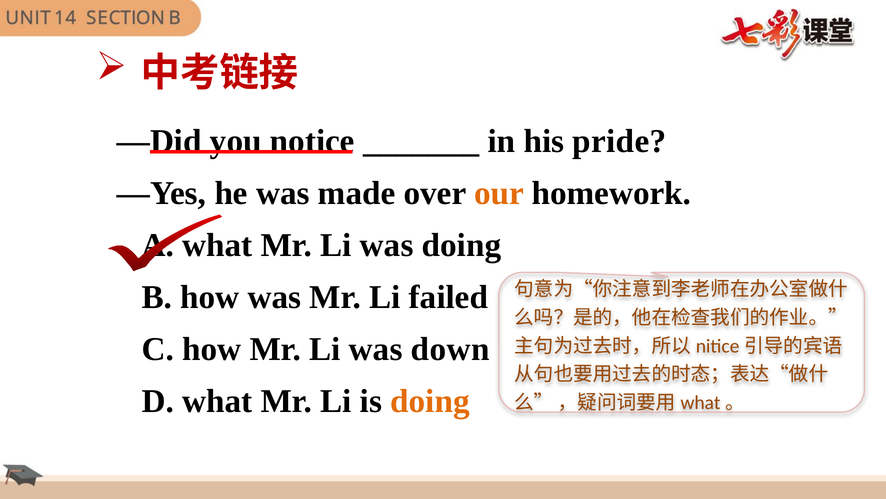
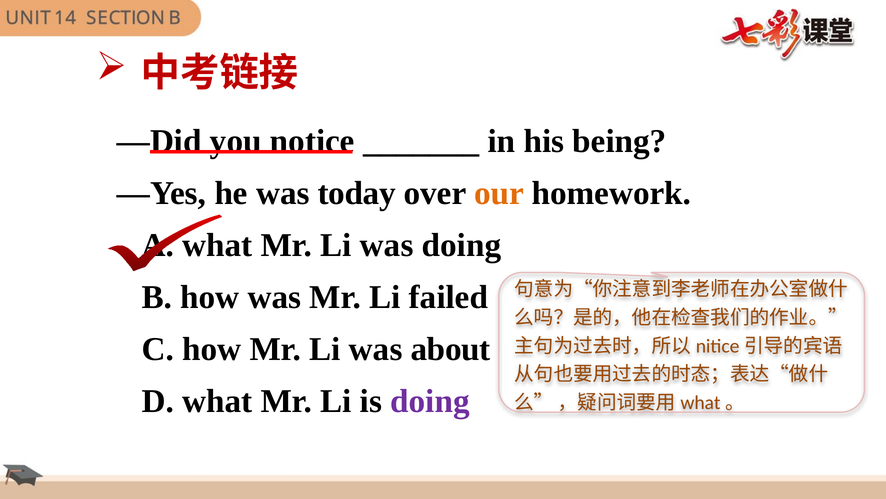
pride: pride -> being
made: made -> today
down: down -> about
doing at (430, 401) colour: orange -> purple
